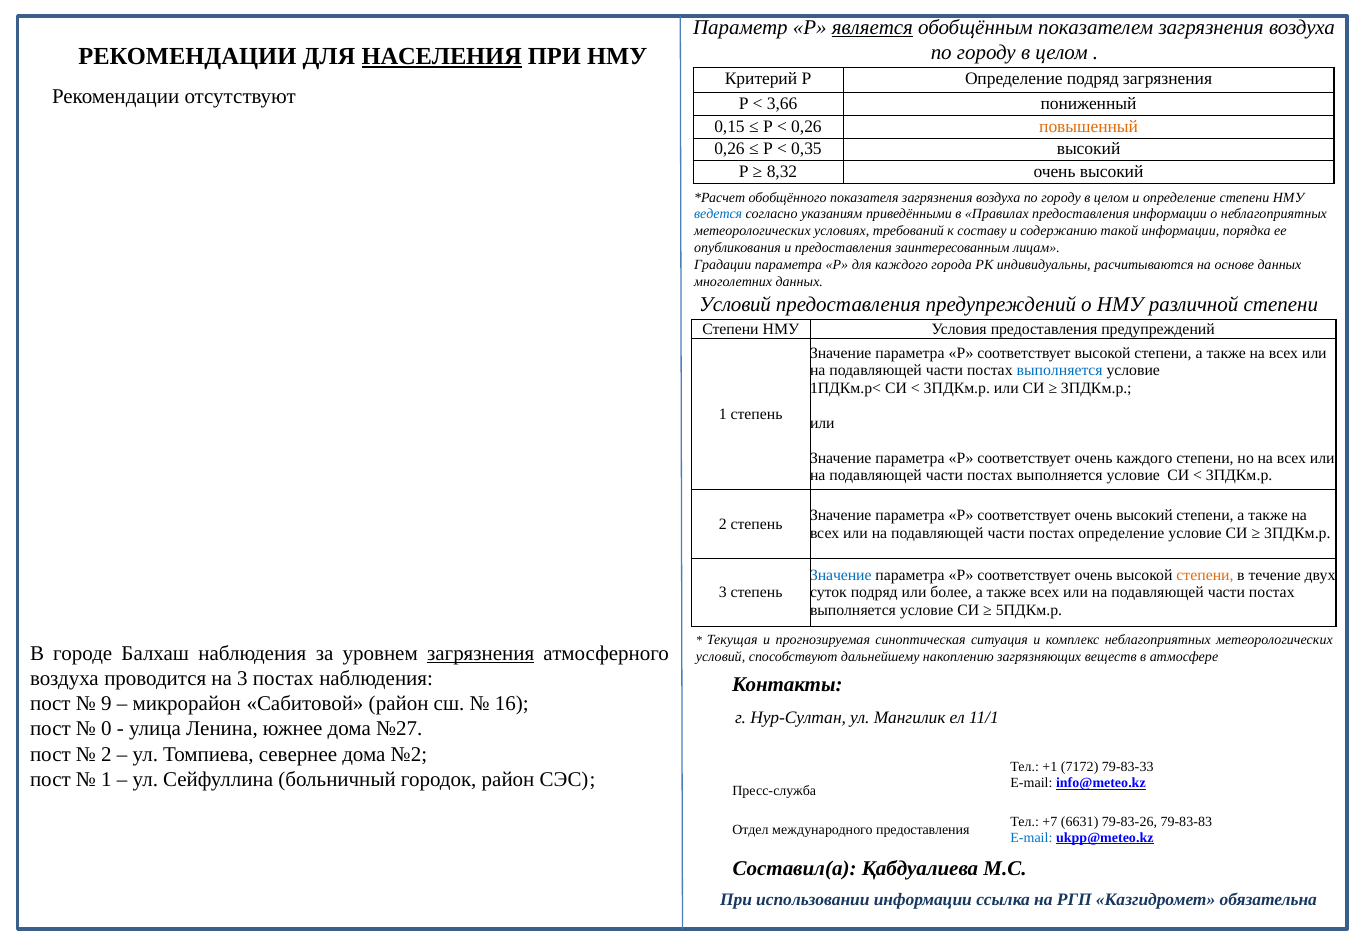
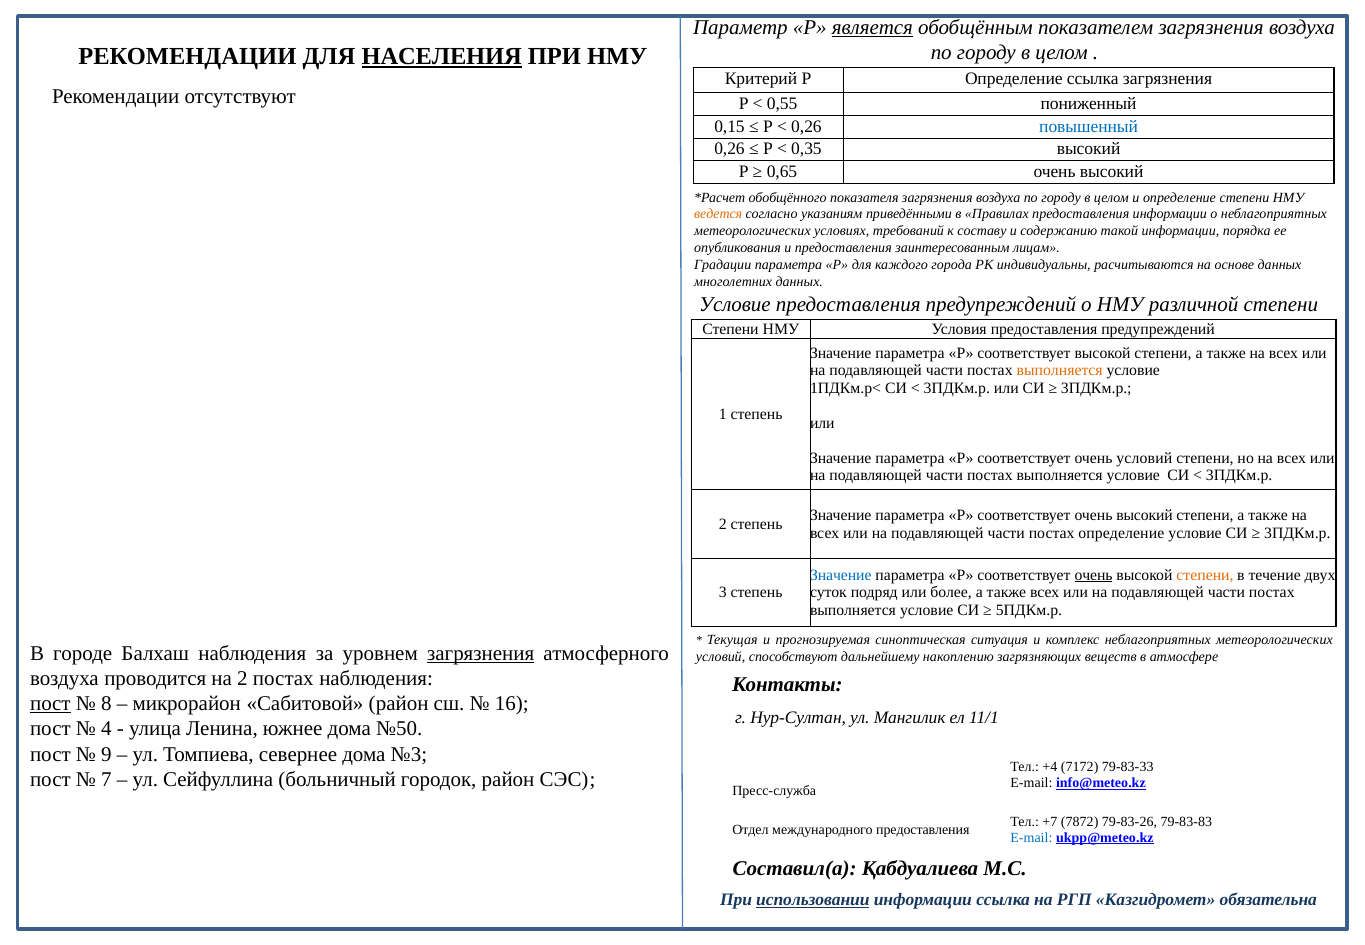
Определение подряд: подряд -> ссылка
3,66: 3,66 -> 0,55
повышенный colour: orange -> blue
8,32: 8,32 -> 0,65
ведется colour: blue -> orange
Условий at (735, 304): Условий -> Условие
выполняется at (1060, 371) colour: blue -> orange
очень каждого: каждого -> условий
очень at (1094, 575) underline: none -> present
на 3: 3 -> 2
пост at (50, 704) underline: none -> present
9: 9 -> 8
0: 0 -> 4
№27: №27 -> №50
2 at (106, 754): 2 -> 9
№2: №2 -> №3
+1: +1 -> +4
1 at (106, 779): 1 -> 7
6631: 6631 -> 7872
использовании underline: none -> present
